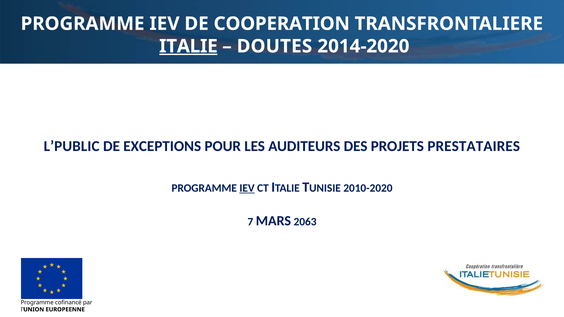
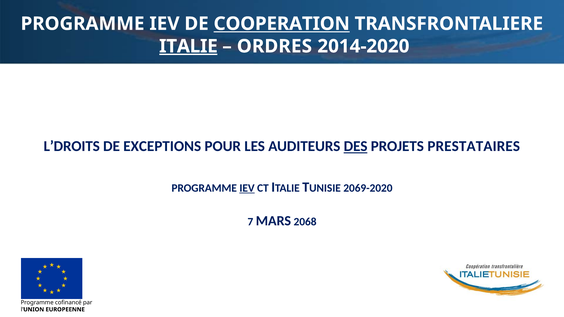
COOPERATION underline: none -> present
DOUTES: DOUTES -> ORDRES
L’PUBLIC: L’PUBLIC -> L’DROITS
DES underline: none -> present
2010-2020: 2010-2020 -> 2069-2020
2063: 2063 -> 2068
